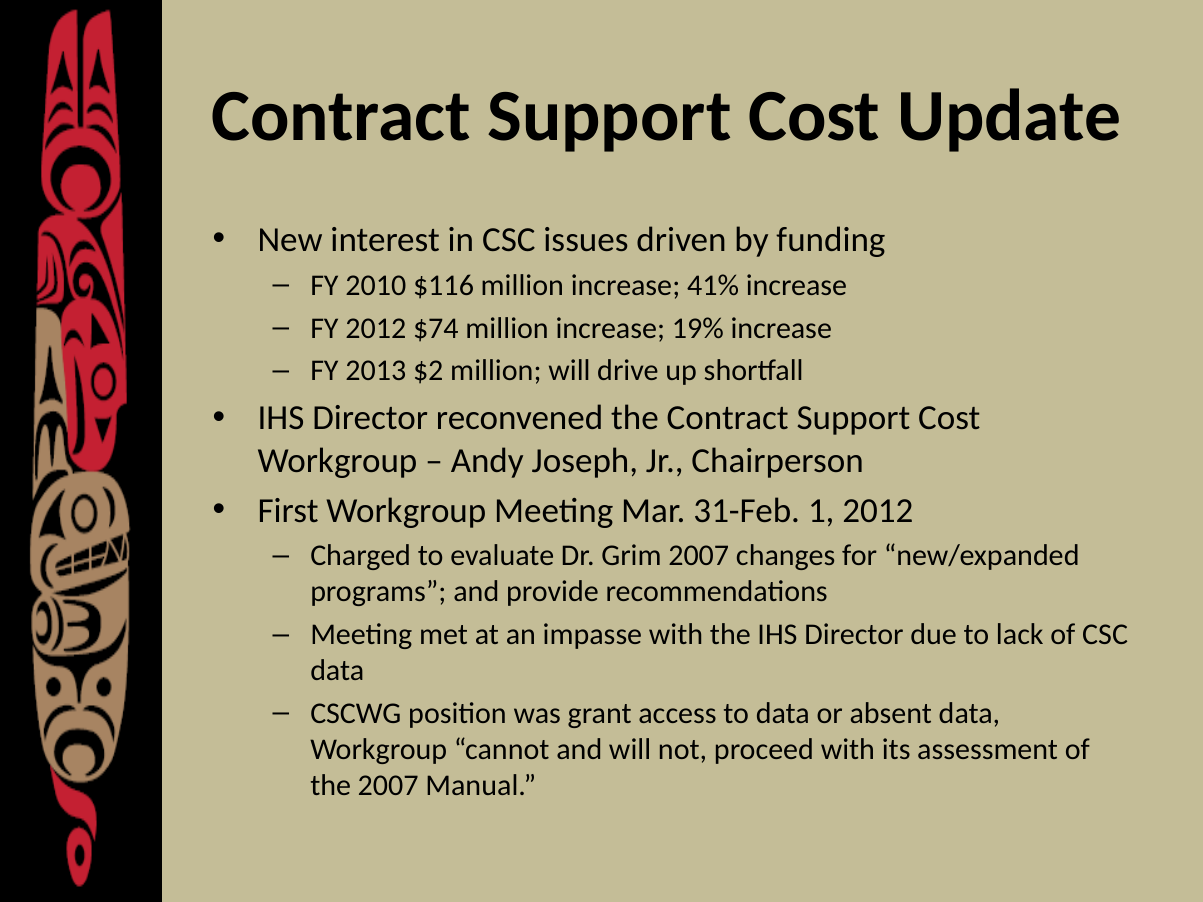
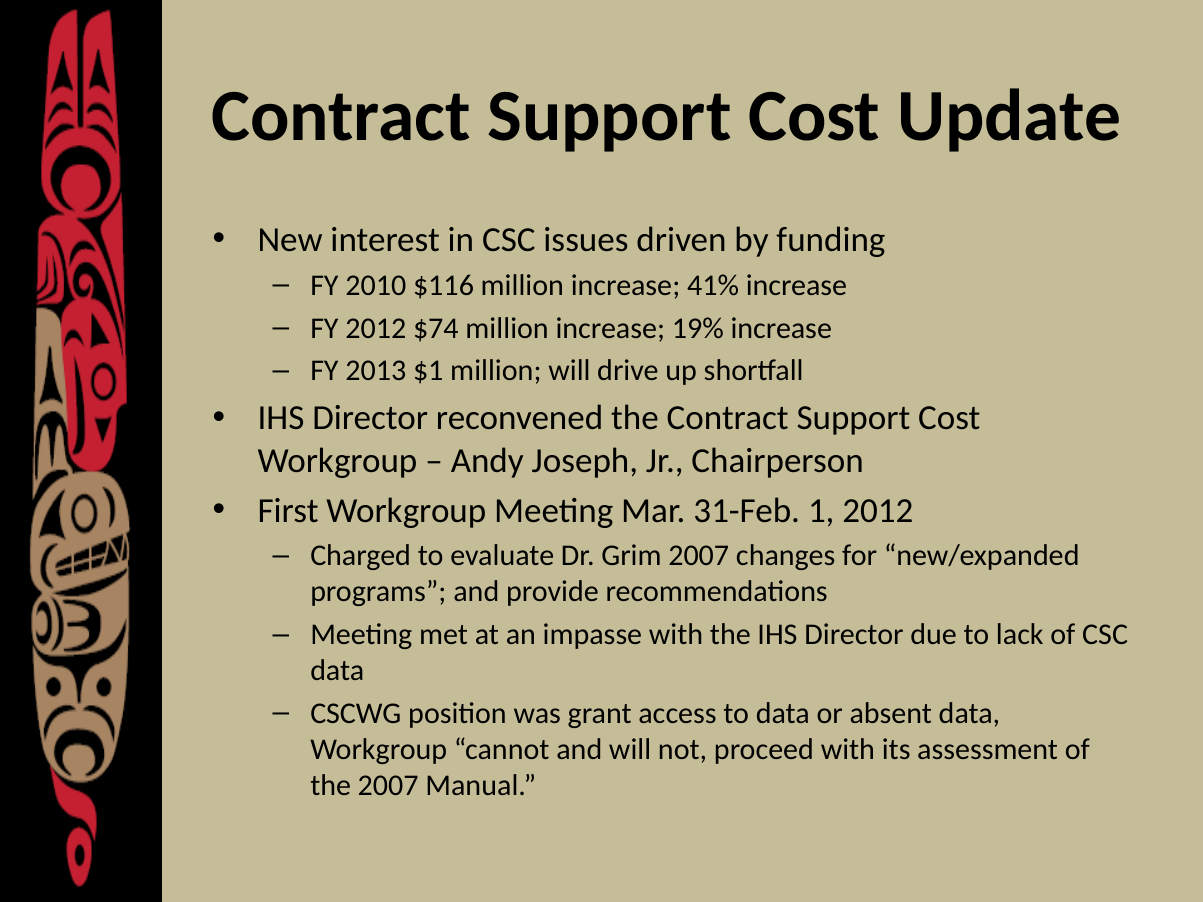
$2: $2 -> $1
